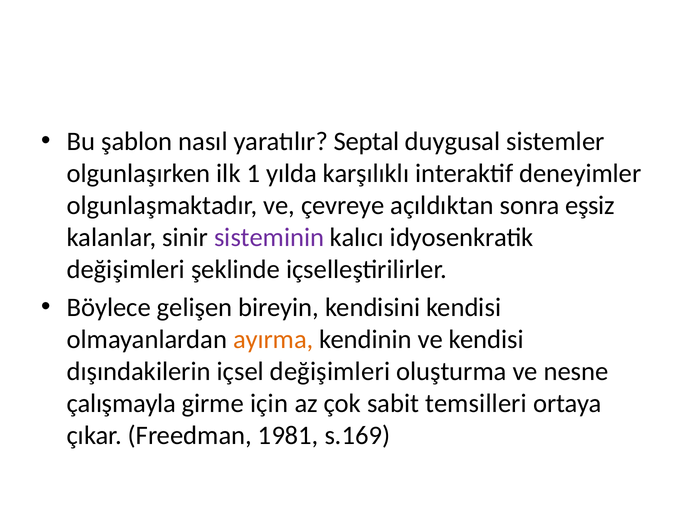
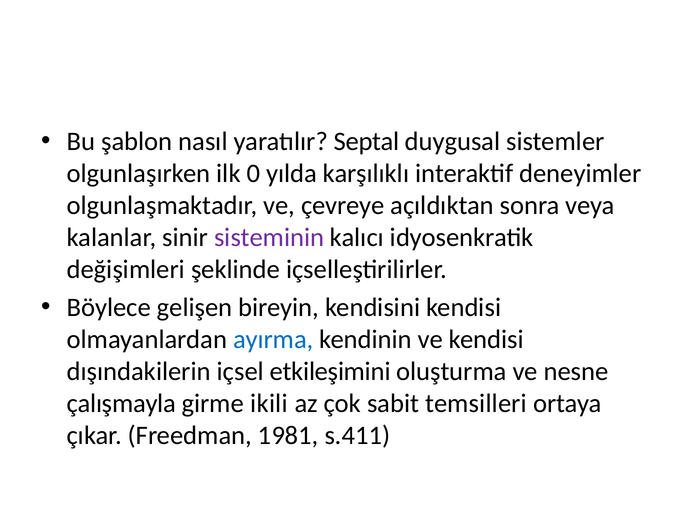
1: 1 -> 0
eşsiz: eşsiz -> veya
ayırma colour: orange -> blue
içsel değişimleri: değişimleri -> etkileşimini
için: için -> ikili
s.169: s.169 -> s.411
